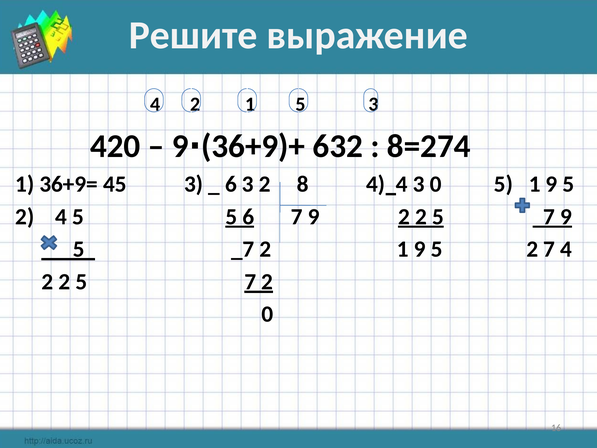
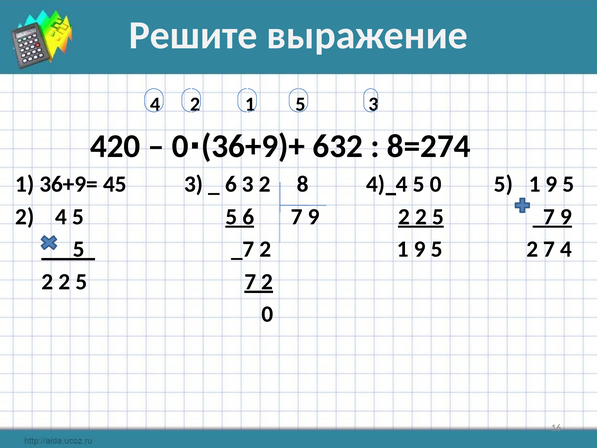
9 at (180, 146): 9 -> 0
4 4 3: 3 -> 5
